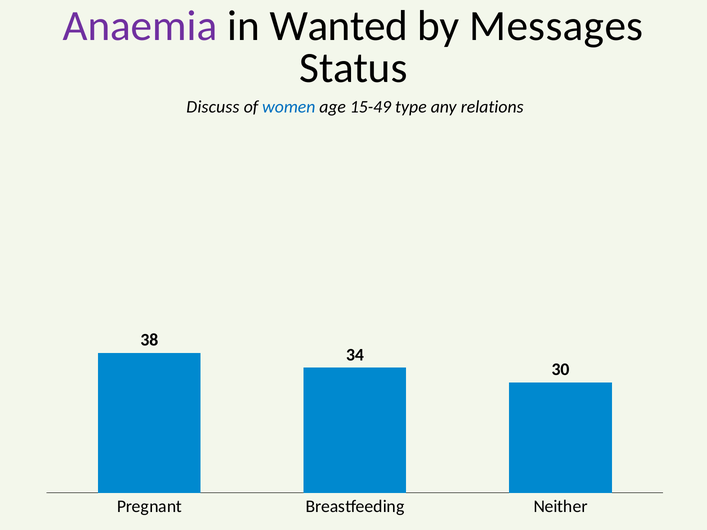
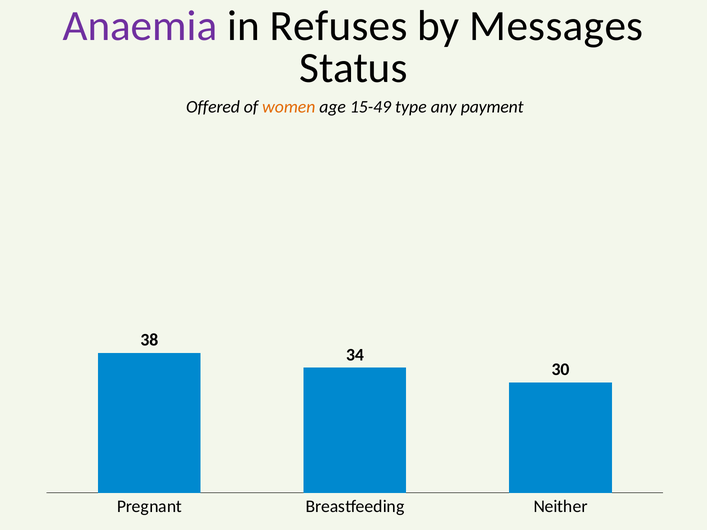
Wanted: Wanted -> Refuses
Discuss: Discuss -> Offered
women colour: blue -> orange
relations: relations -> payment
